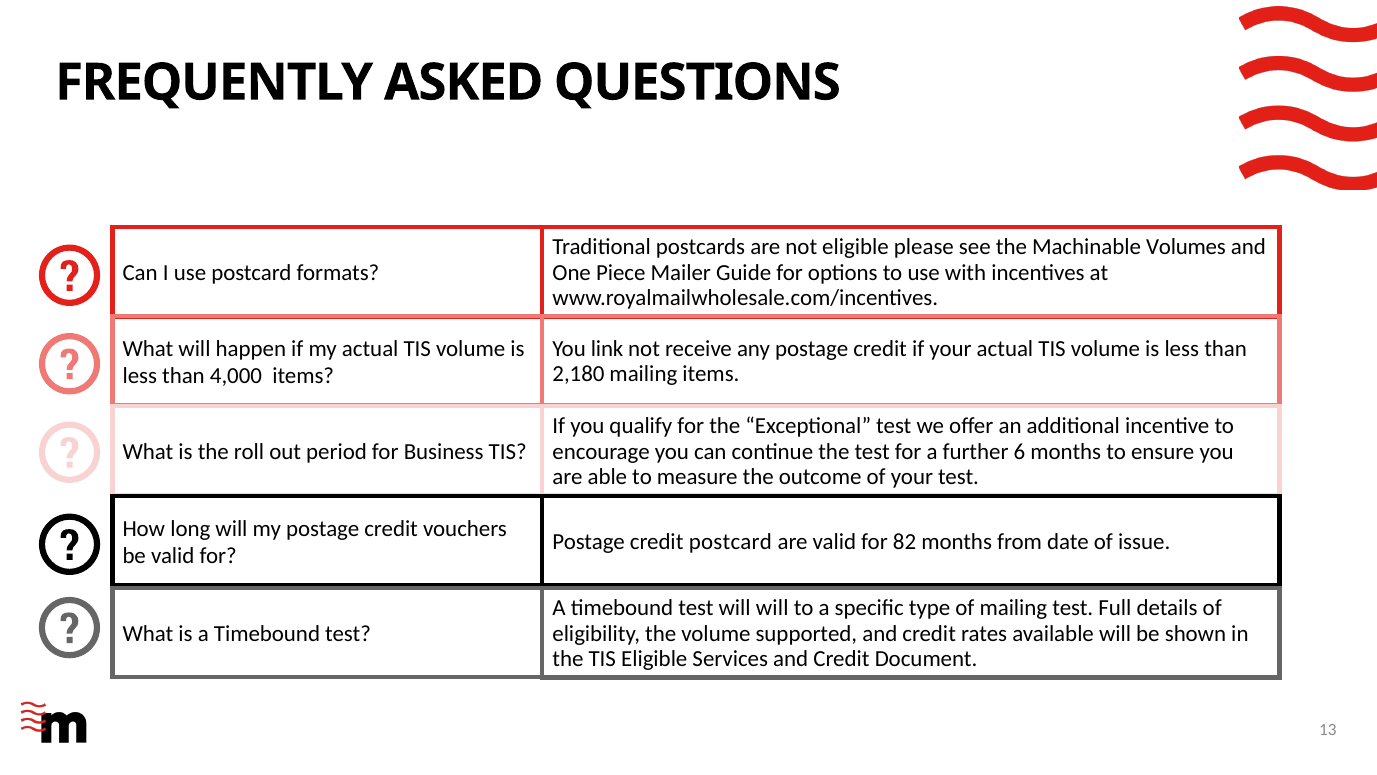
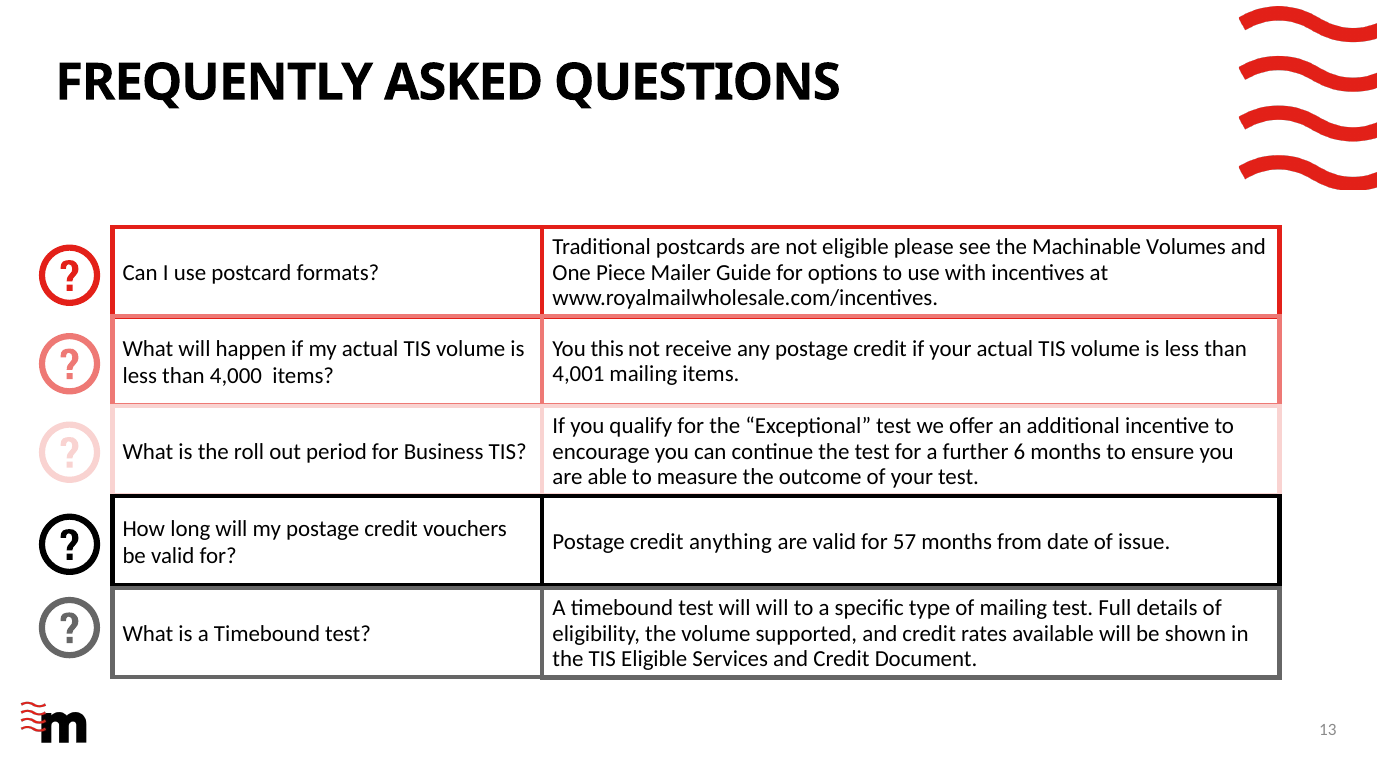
link: link -> this
2,180: 2,180 -> 4,001
credit postcard: postcard -> anything
82: 82 -> 57
